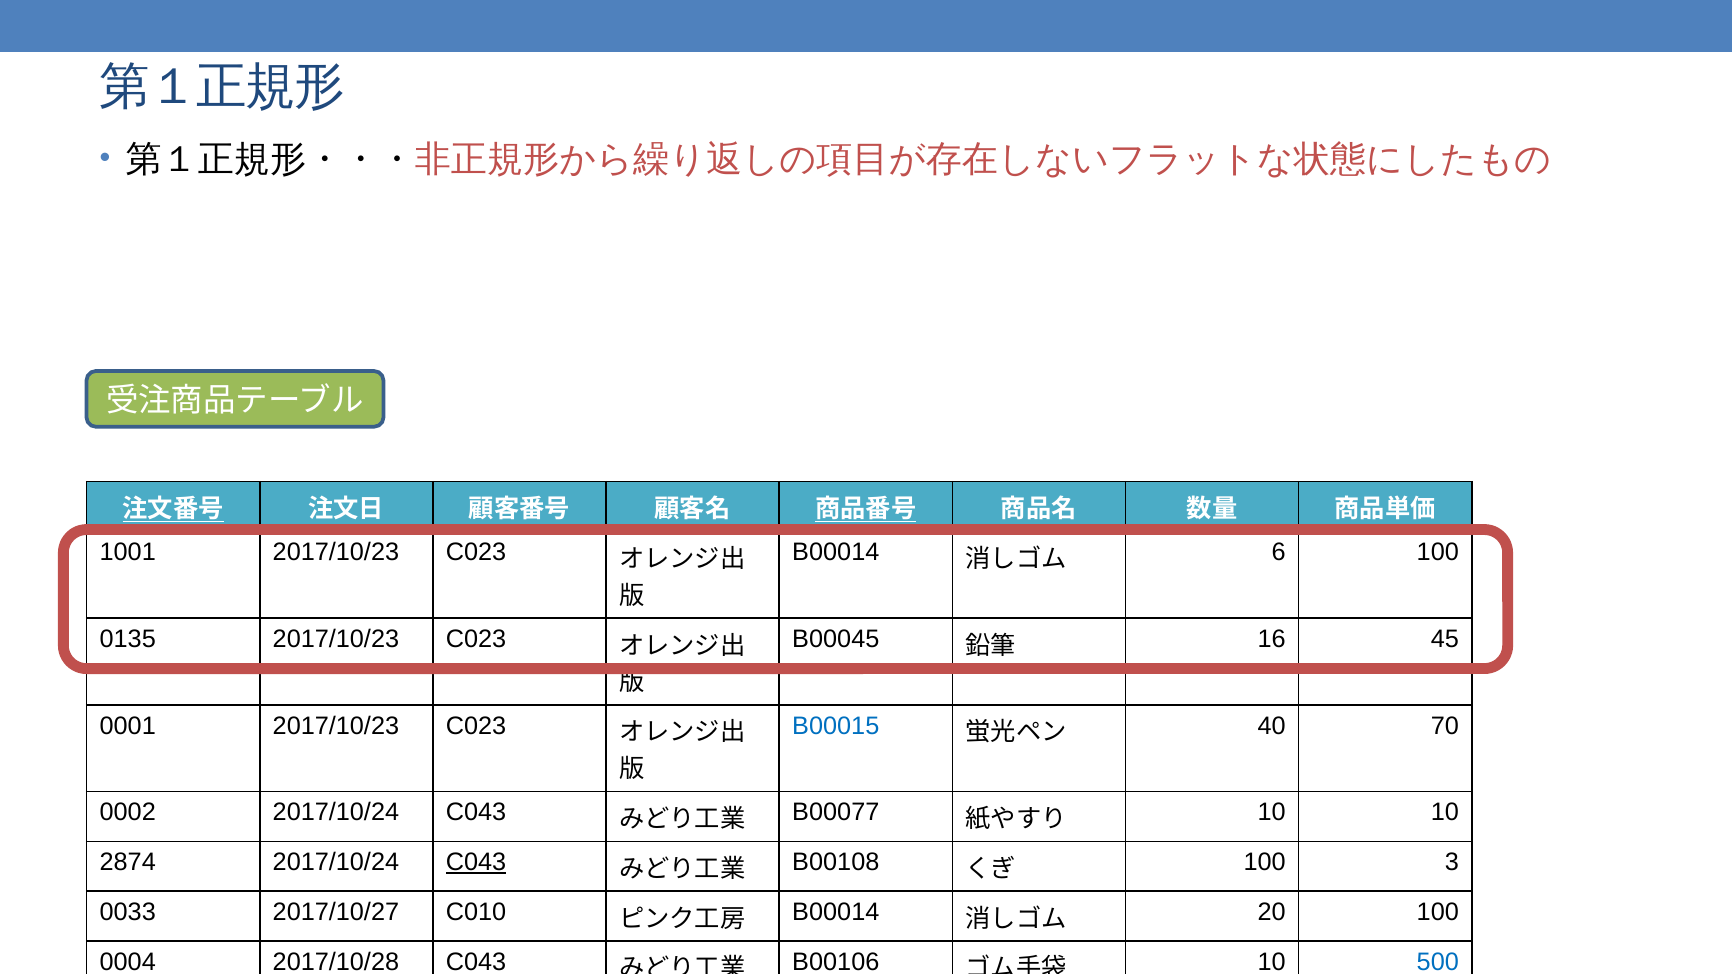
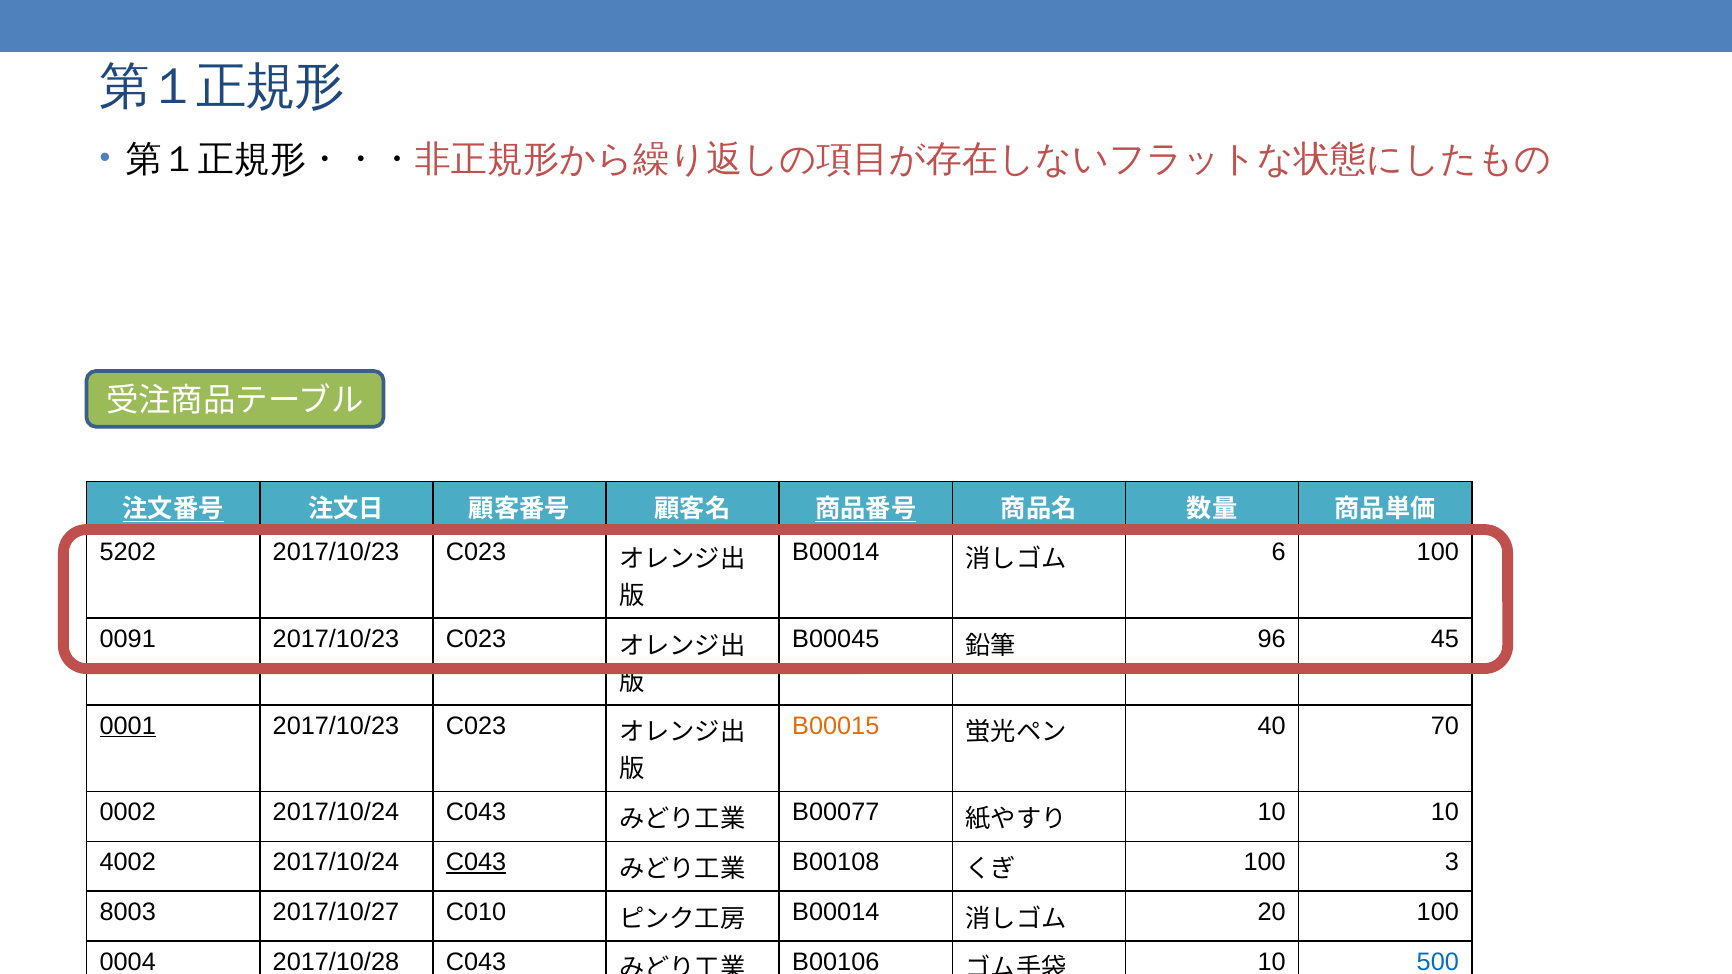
1001: 1001 -> 5202
0135: 0135 -> 0091
16: 16 -> 96
0001 underline: none -> present
B00015 colour: blue -> orange
2874: 2874 -> 4002
0033: 0033 -> 8003
